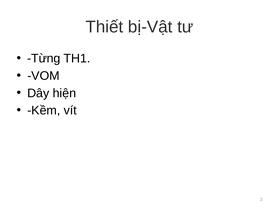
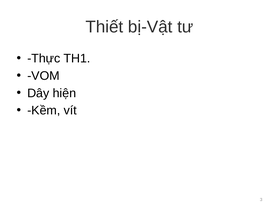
Từng: Từng -> Thực
